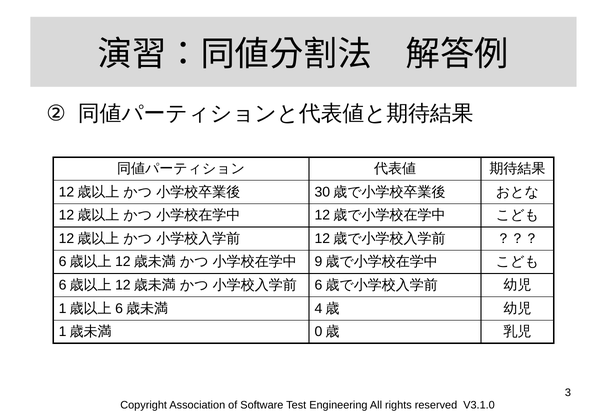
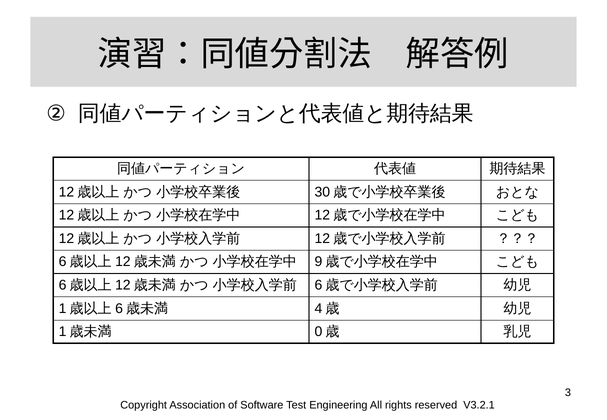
V3.1.0: V3.1.0 -> V3.2.1
